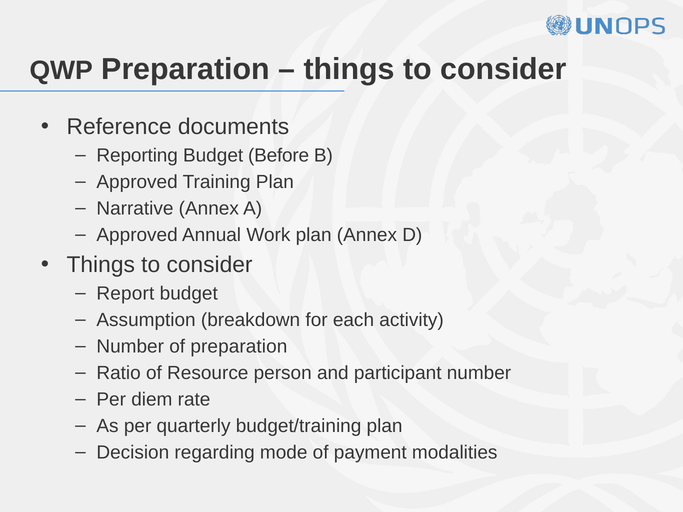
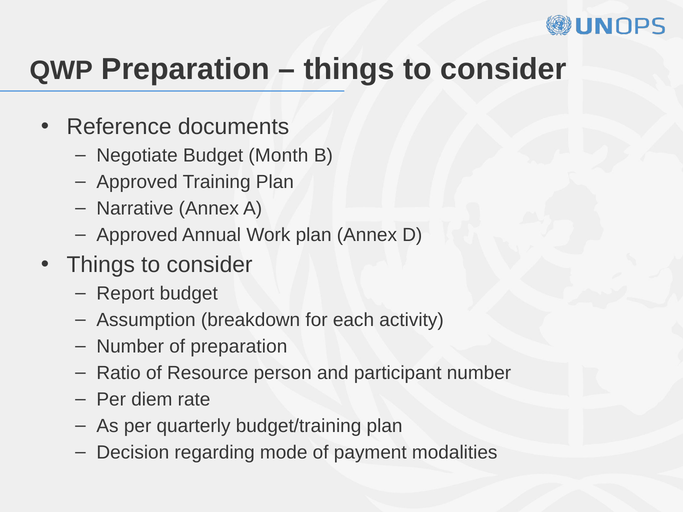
Reporting: Reporting -> Negotiate
Before: Before -> Month
